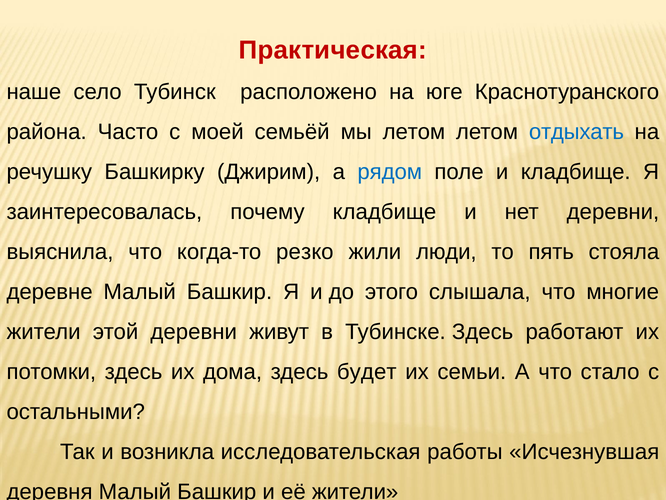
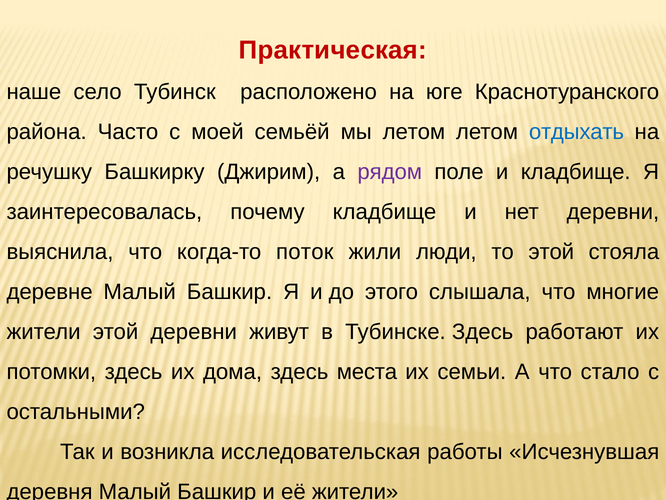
рядом colour: blue -> purple
резко: резко -> поток
то пять: пять -> этой
будет: будет -> места
